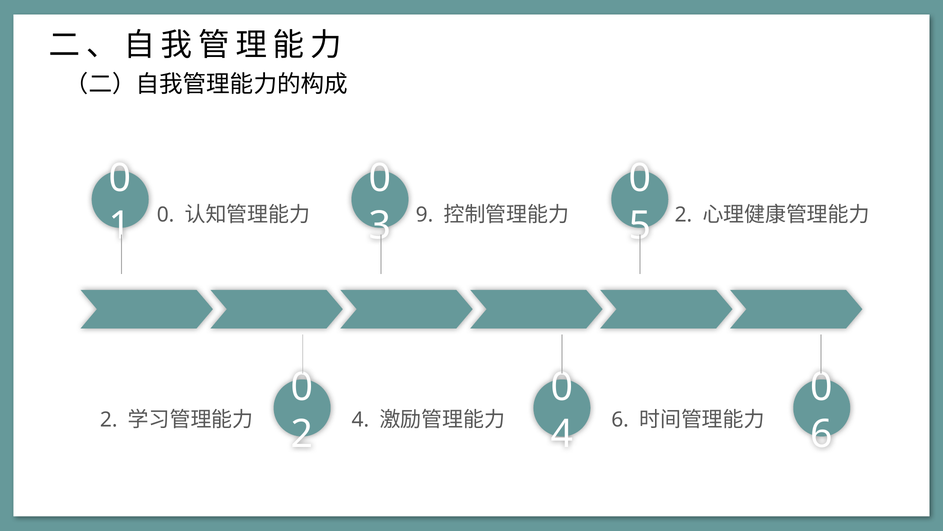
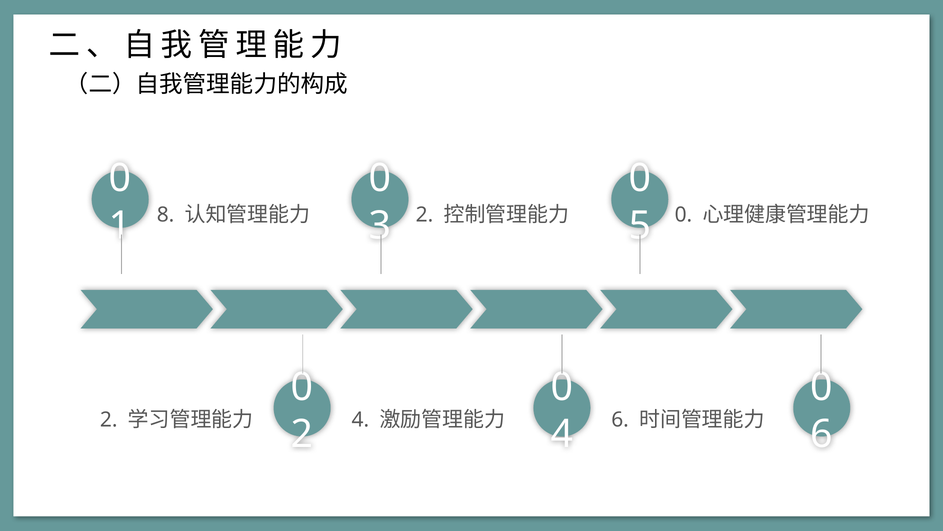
1 0: 0 -> 8
3 9: 9 -> 2
5 2: 2 -> 0
